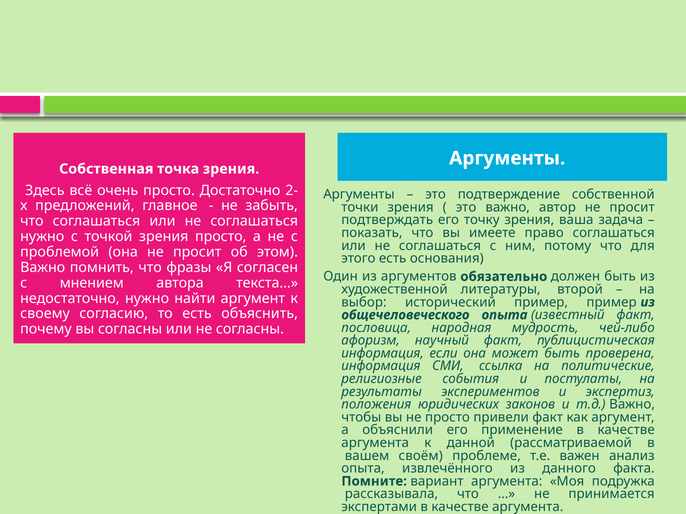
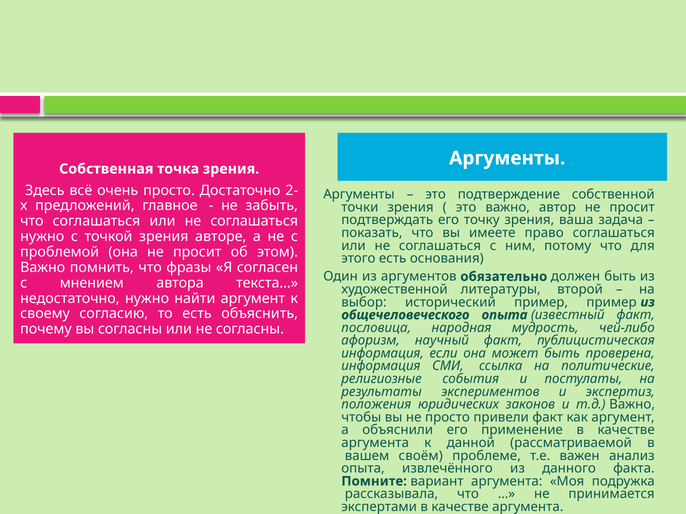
зрения просто: просто -> авторе
